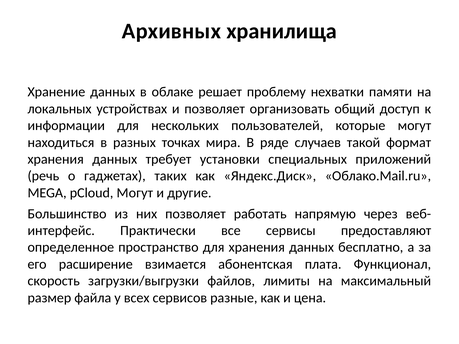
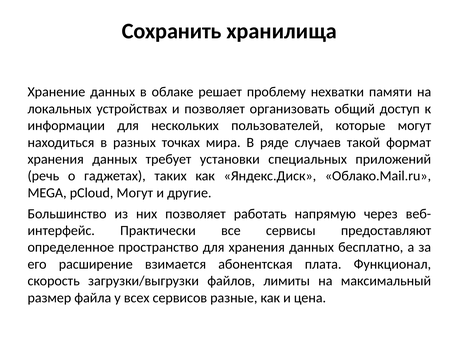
Архивных: Архивных -> Сохранить
